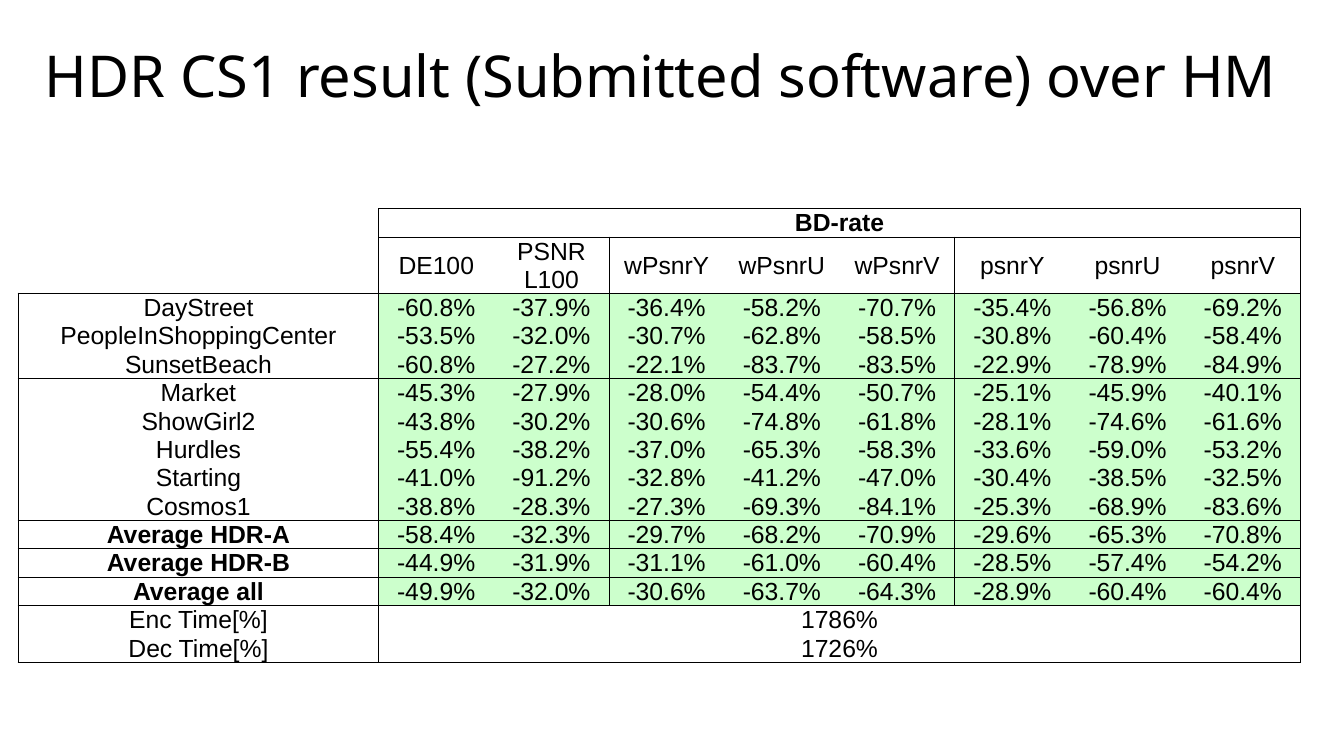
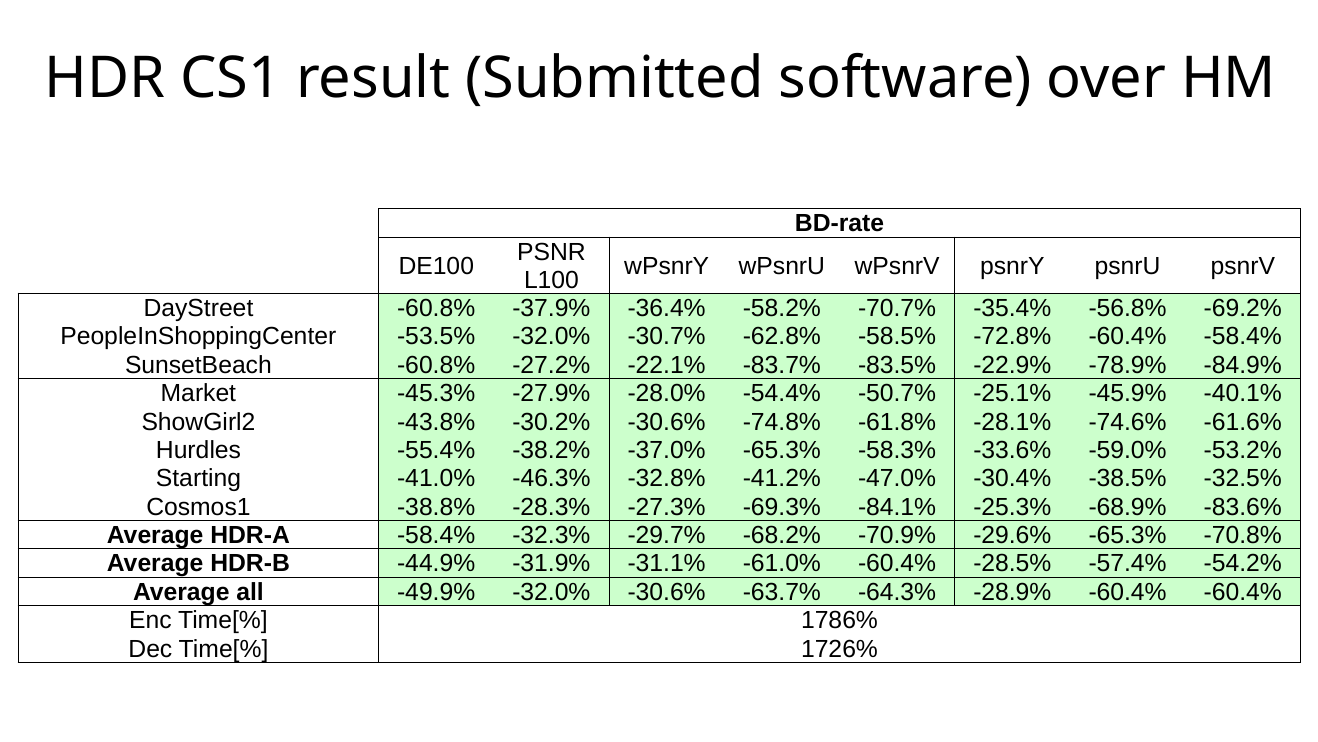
-30.8%: -30.8% -> -72.8%
-91.2%: -91.2% -> -46.3%
